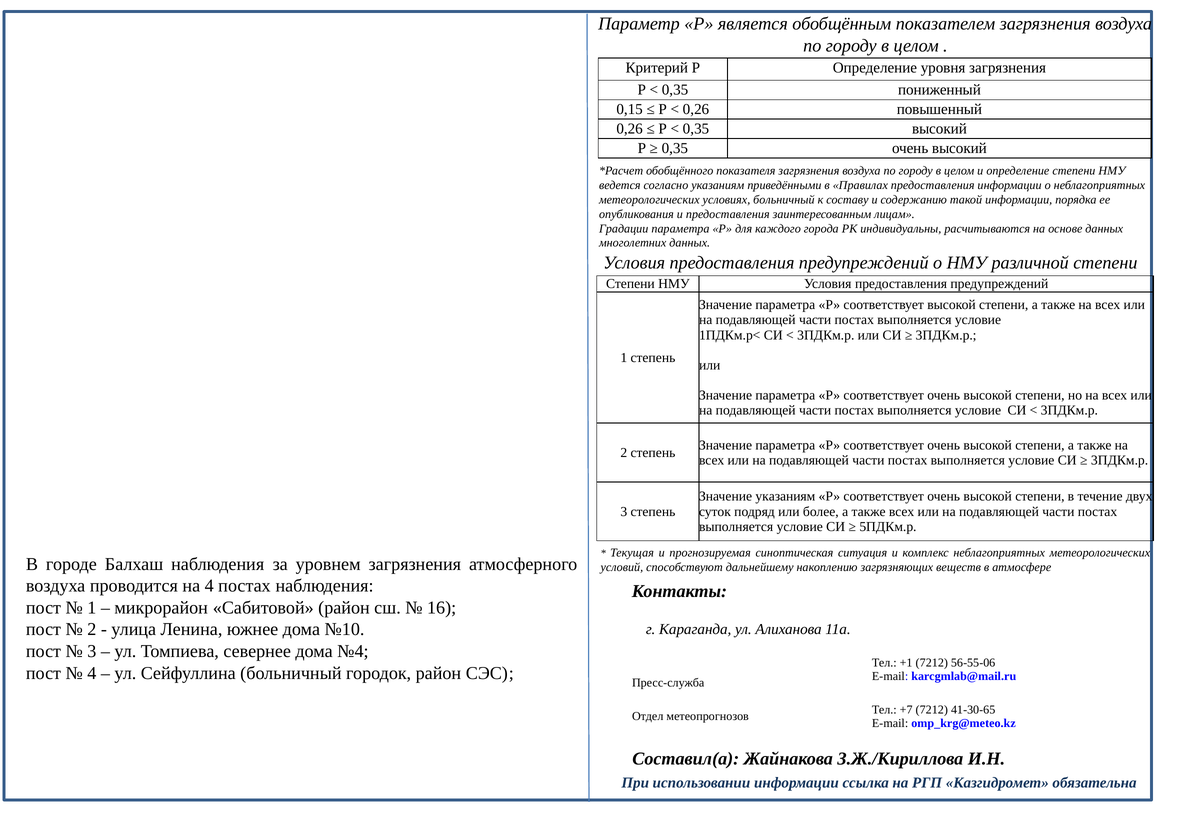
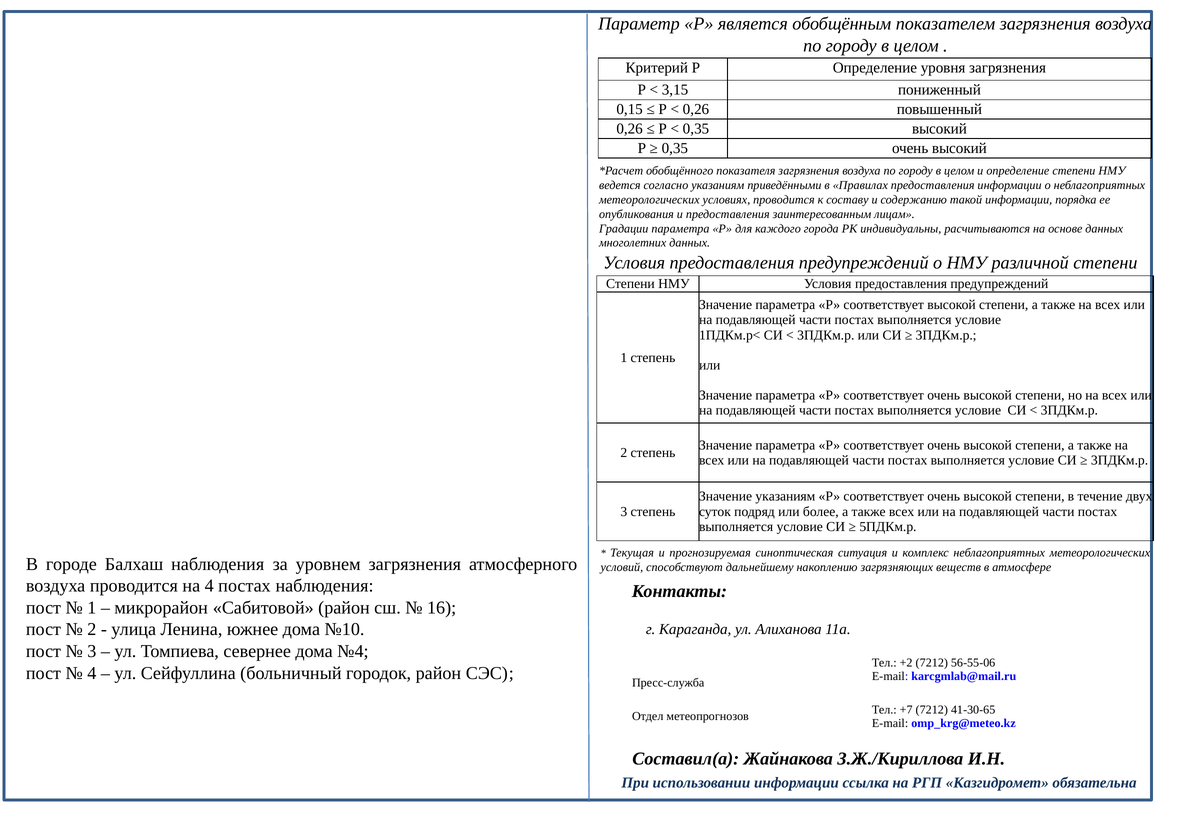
0,35 at (675, 90): 0,35 -> 3,15
условиях больничный: больничный -> проводится
+1: +1 -> +2
